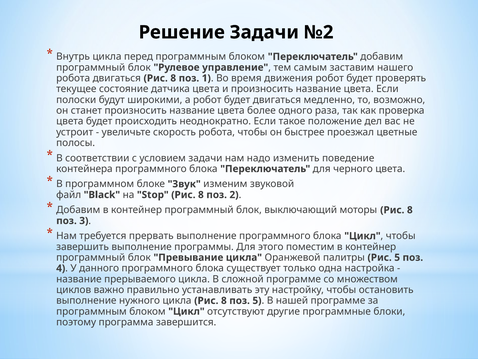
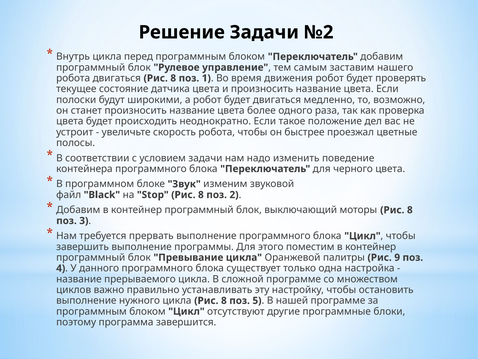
Рис 5: 5 -> 9
